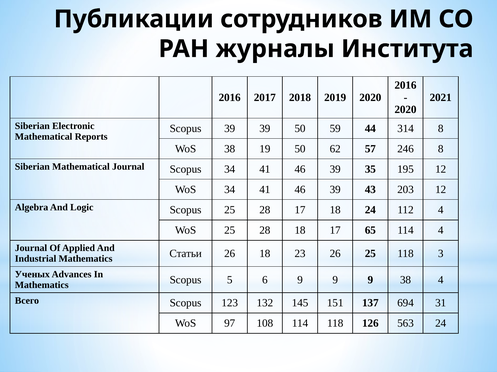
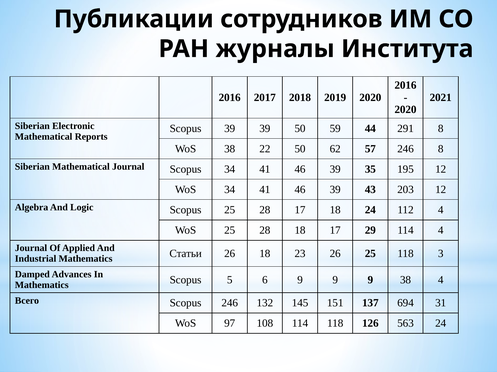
314: 314 -> 291
19: 19 -> 22
65: 65 -> 29
Ученых: Ученых -> Damped
Scopus 123: 123 -> 246
